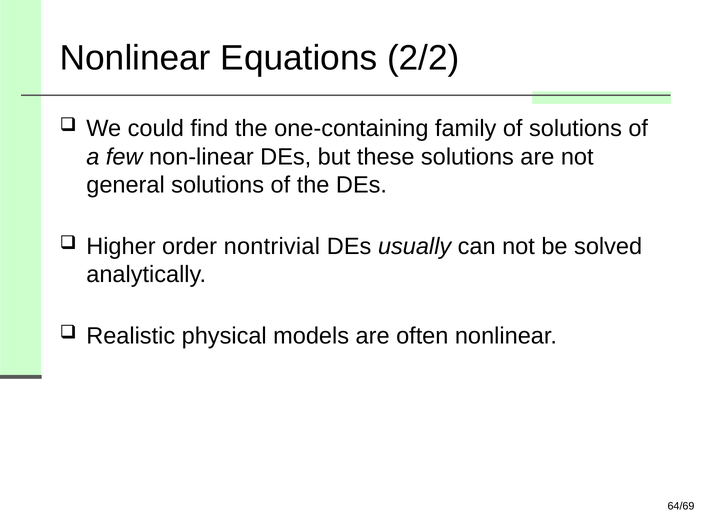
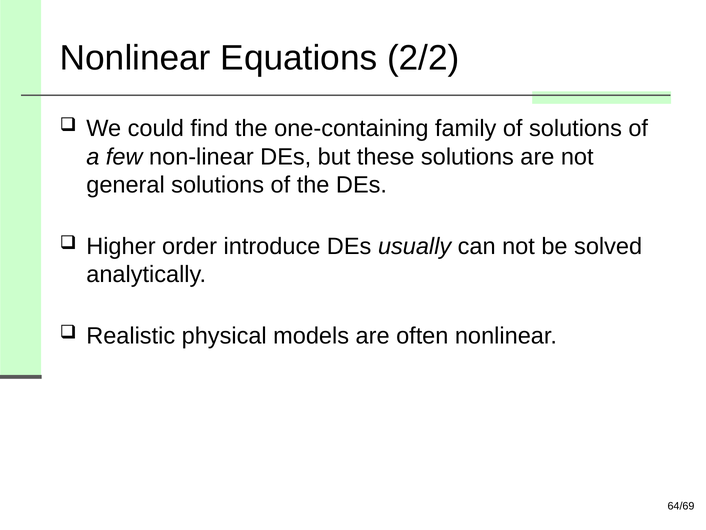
nontrivial: nontrivial -> introduce
